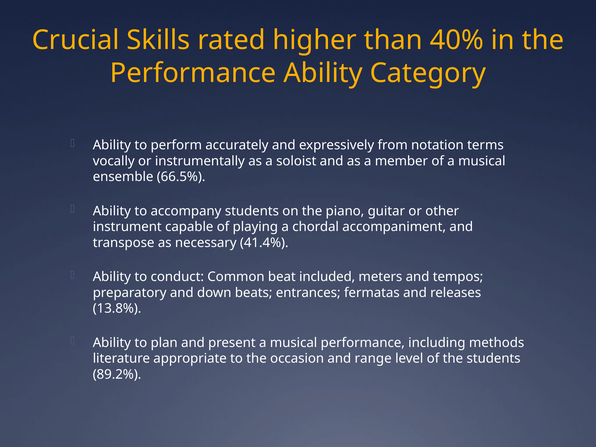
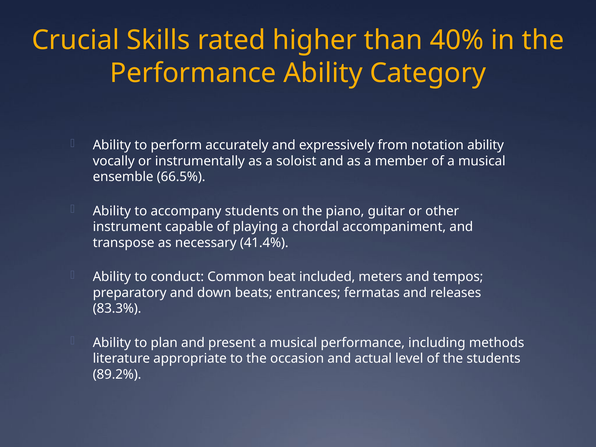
notation terms: terms -> ability
13.8%: 13.8% -> 83.3%
range: range -> actual
